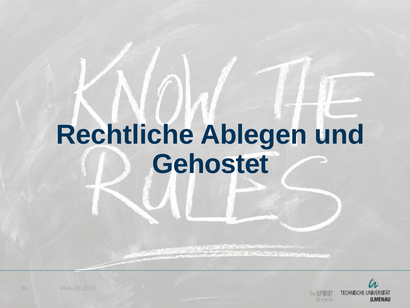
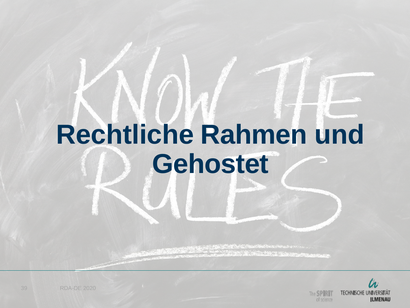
Ablegen: Ablegen -> Rahmen
